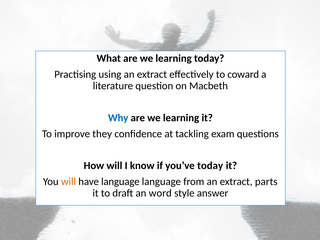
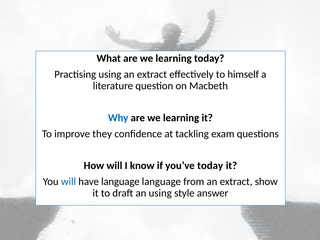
coward: coward -> himself
will at (68, 182) colour: orange -> blue
parts: parts -> show
an word: word -> using
